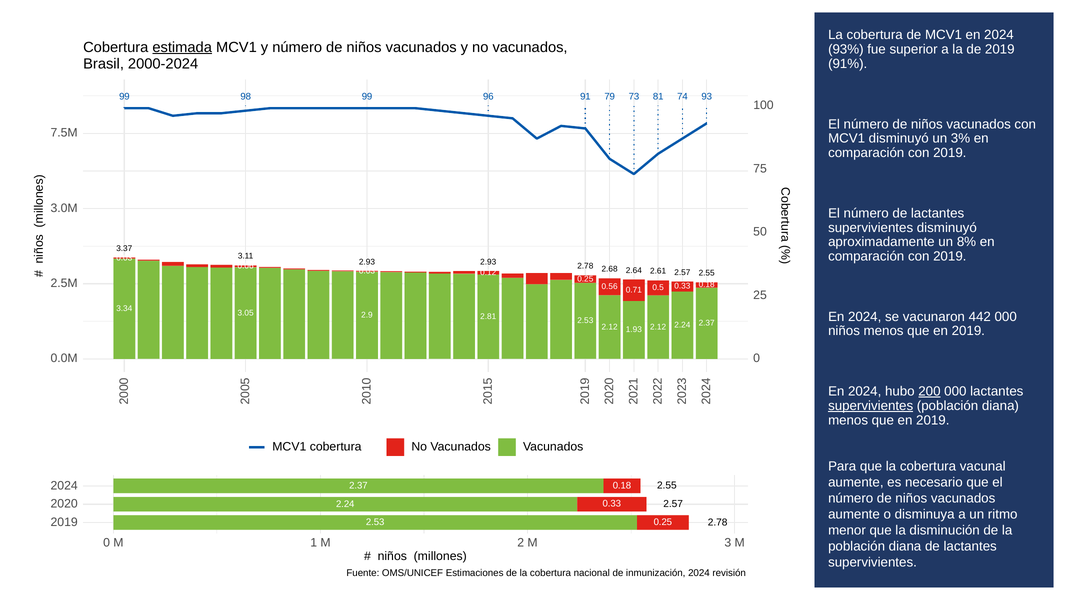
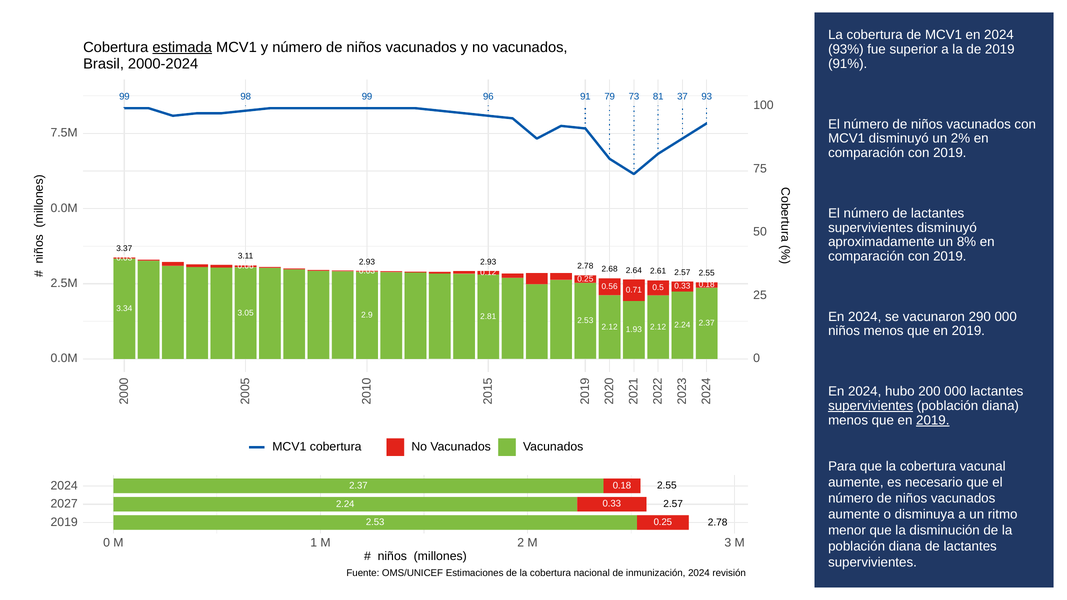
74: 74 -> 37
3%: 3% -> 2%
3.0M at (64, 208): 3.0M -> 0.0M
442: 442 -> 290
200 underline: present -> none
2019 at (933, 420) underline: none -> present
2020: 2020 -> 2027
